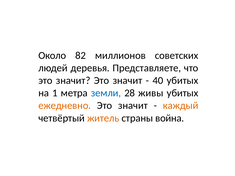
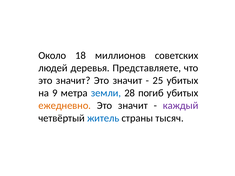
82: 82 -> 18
40: 40 -> 25
1: 1 -> 9
живы: живы -> погиб
каждый colour: orange -> purple
житель colour: orange -> blue
война: война -> тысяч
